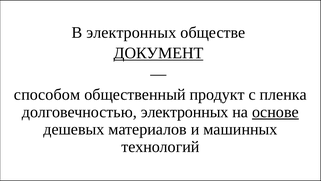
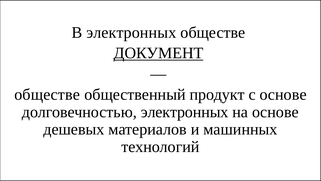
способом at (47, 94): способом -> обществе
с пленка: пленка -> основе
основе at (275, 112) underline: present -> none
